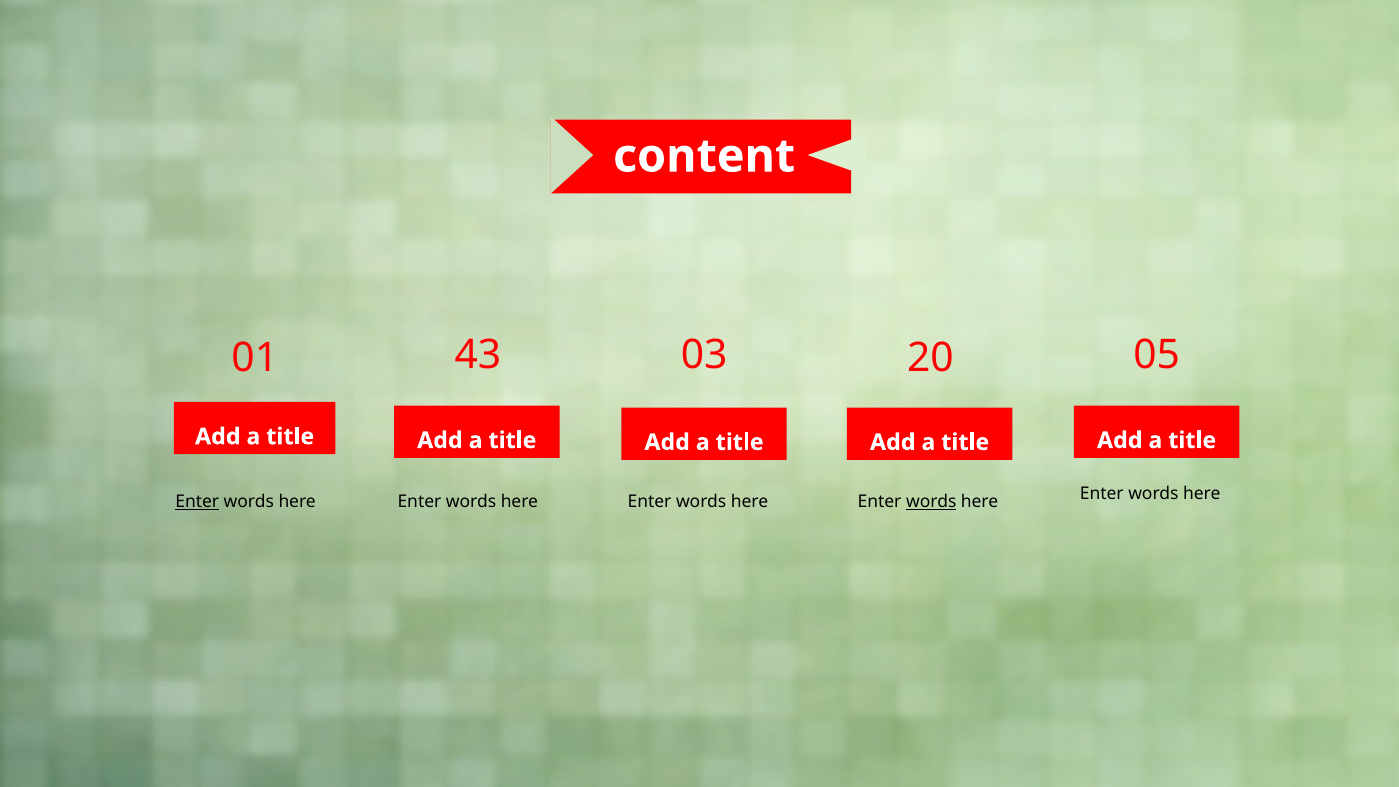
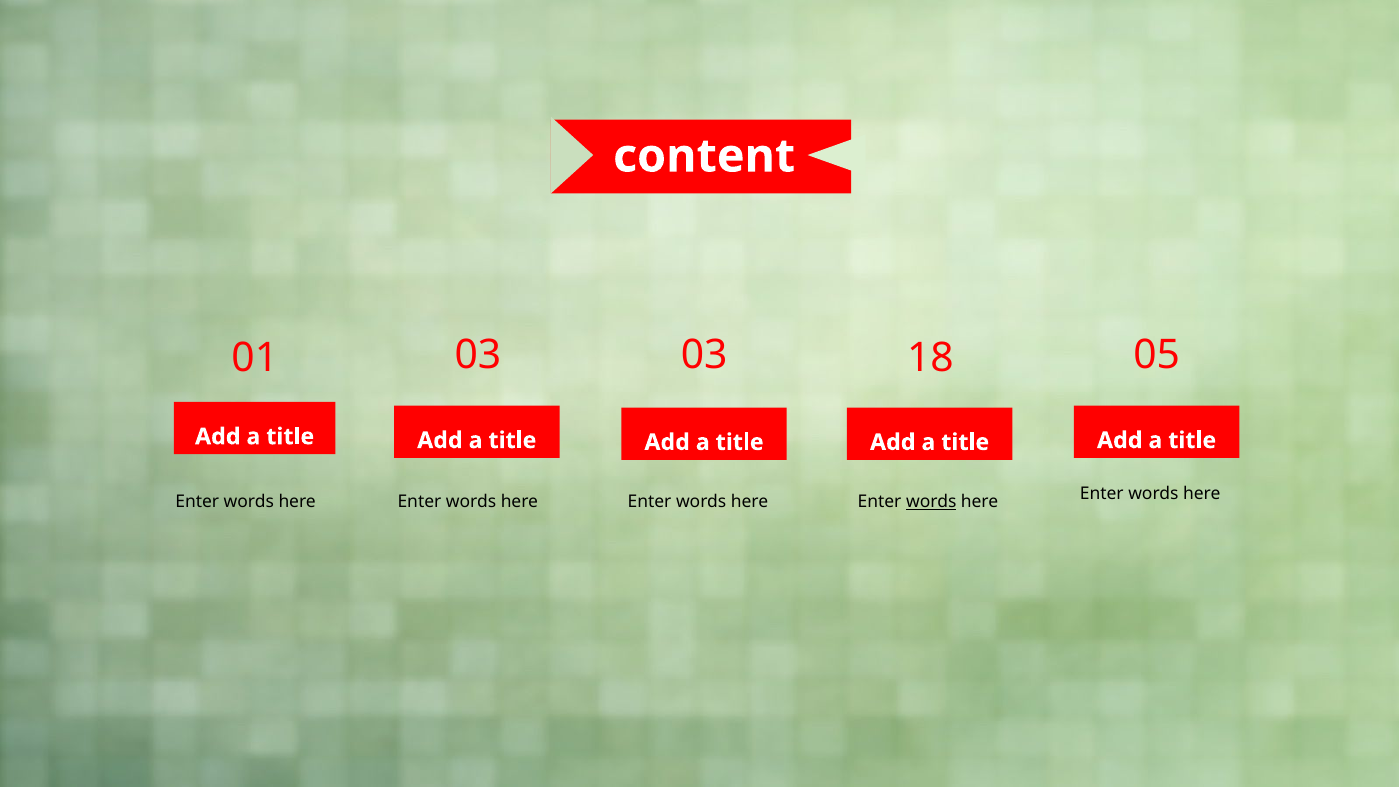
01 43: 43 -> 03
20: 20 -> 18
Enter at (197, 502) underline: present -> none
